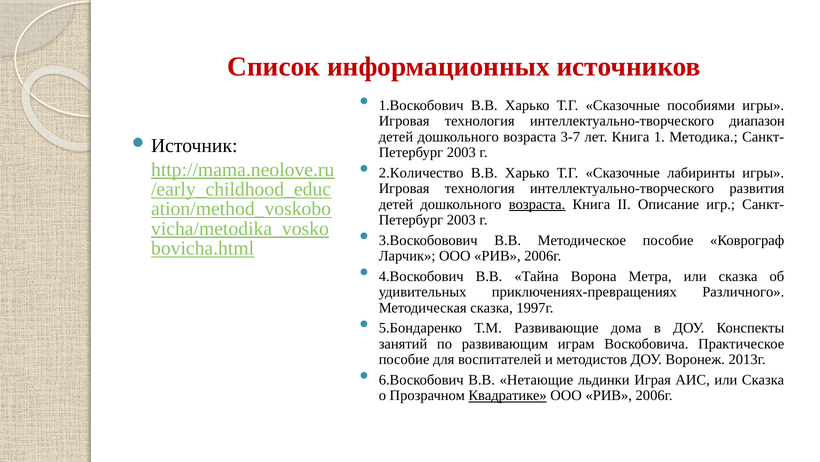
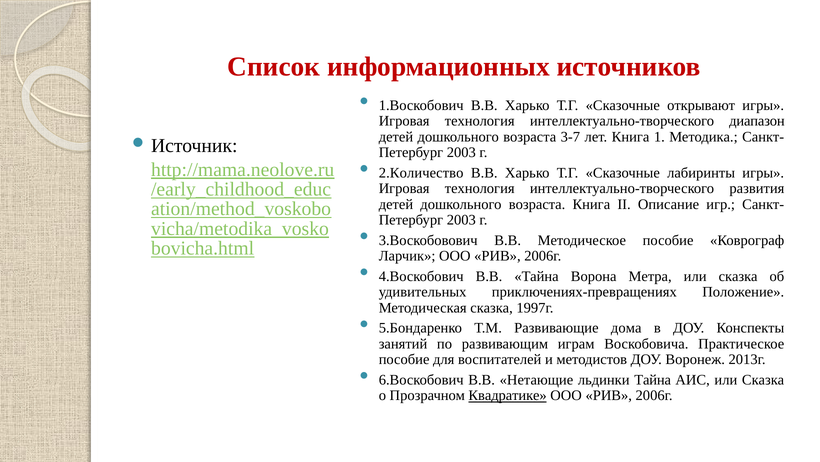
пособиями: пособиями -> открывают
возраста at (537, 204) underline: present -> none
Различного: Различного -> Положение
льдинки Играя: Играя -> Тайна
